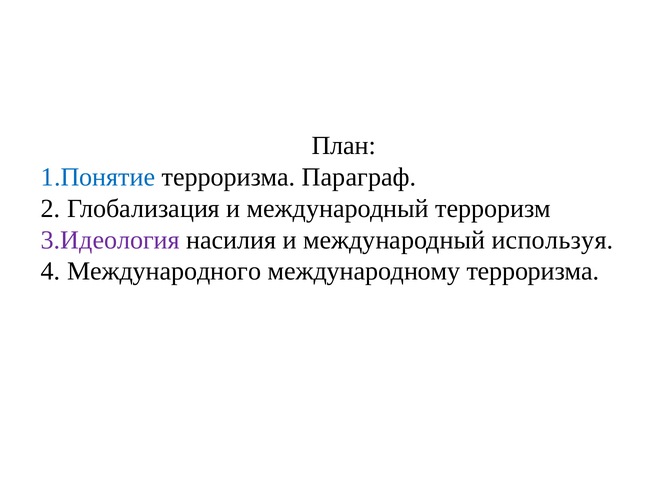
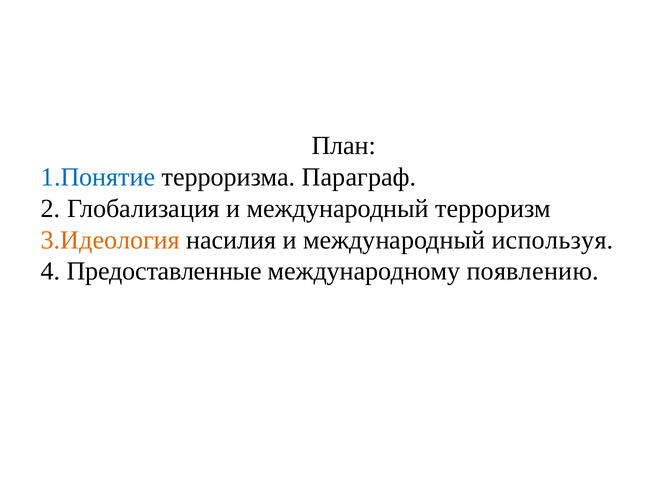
3.Идеология colour: purple -> orange
Международного: Международного -> Предоставленные
международному терроризма: терроризма -> появлению
